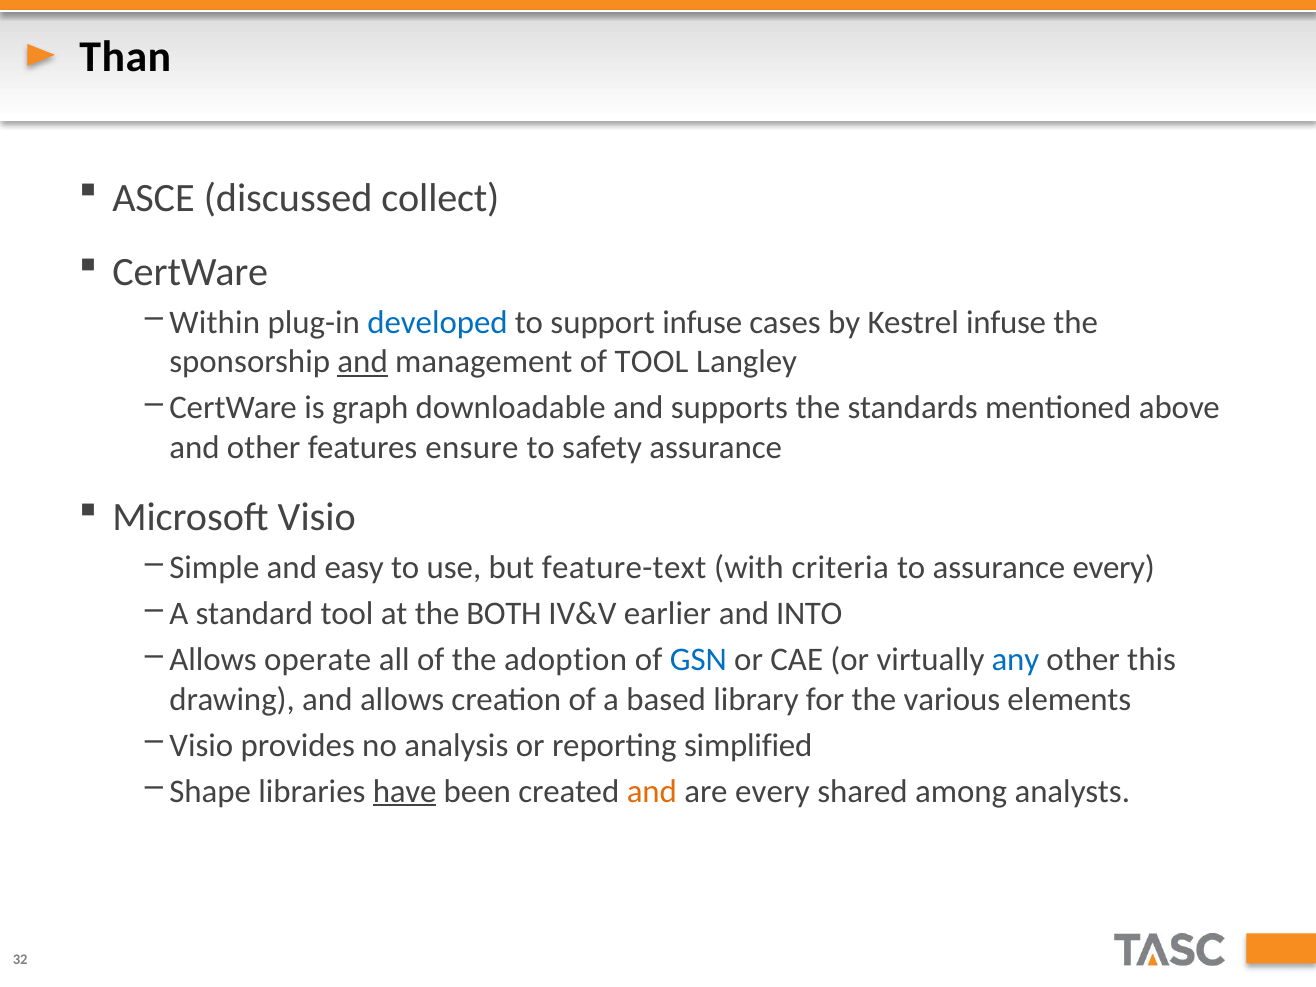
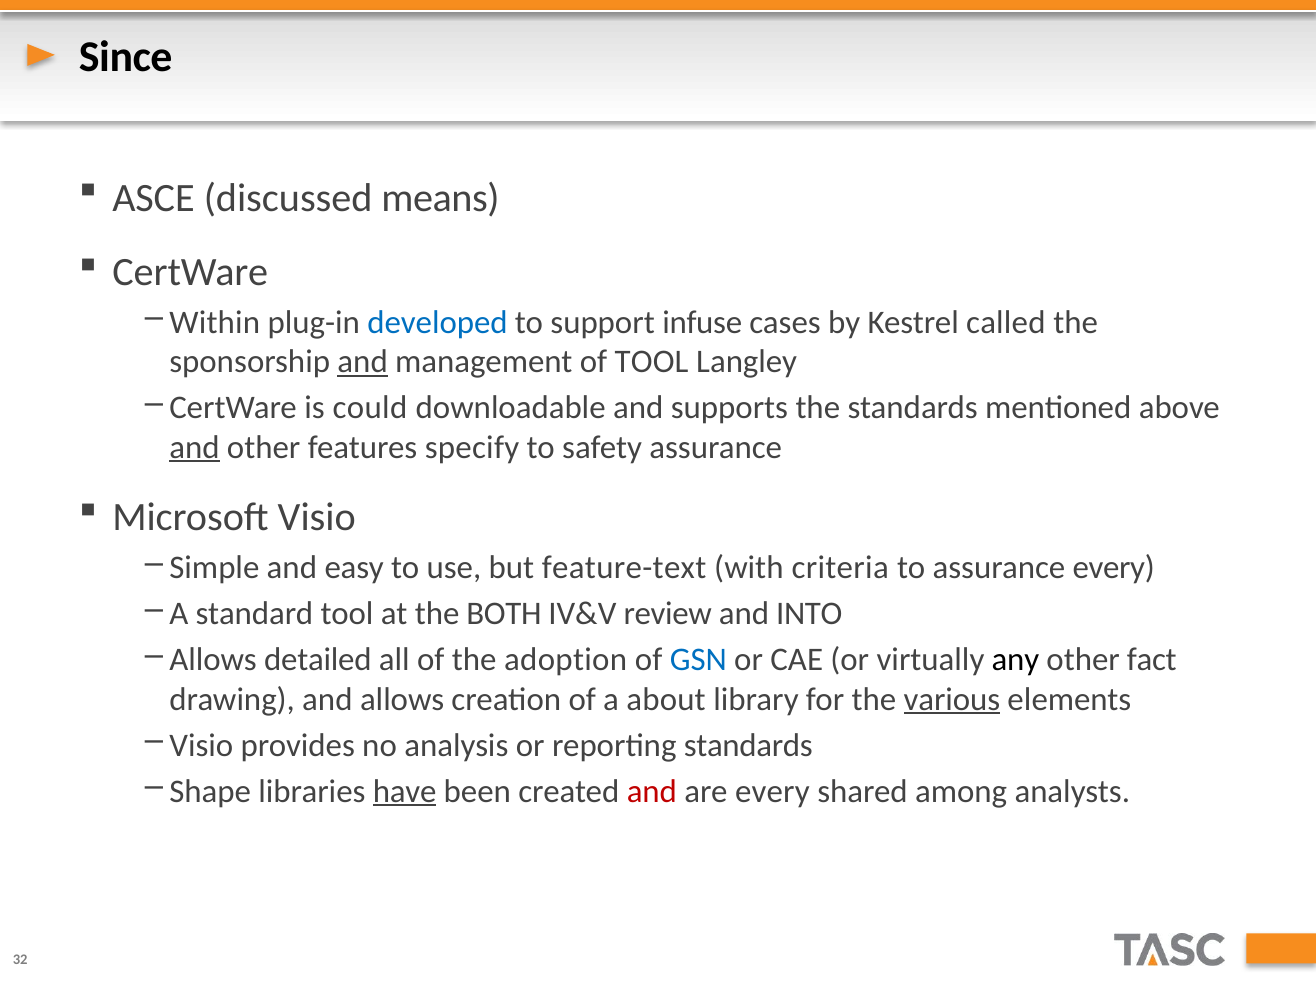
Than: Than -> Since
collect: collect -> means
Kestrel infuse: infuse -> called
graph: graph -> could
and at (195, 447) underline: none -> present
ensure: ensure -> specify
earlier: earlier -> review
operate: operate -> detailed
any colour: blue -> black
this: this -> fact
based: based -> about
various underline: none -> present
reporting simplified: simplified -> standards
and at (652, 791) colour: orange -> red
